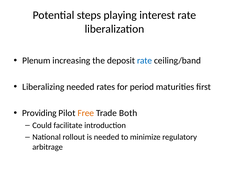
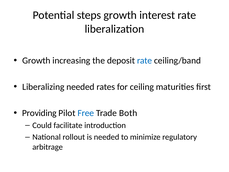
steps playing: playing -> growth
Plenum at (36, 61): Plenum -> Growth
period: period -> ceiling
Free colour: orange -> blue
